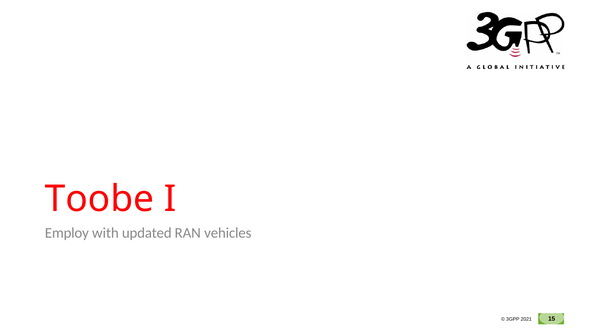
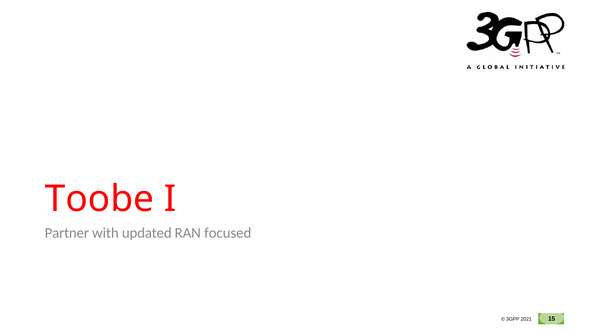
Employ: Employ -> Partner
vehicles: vehicles -> focused
